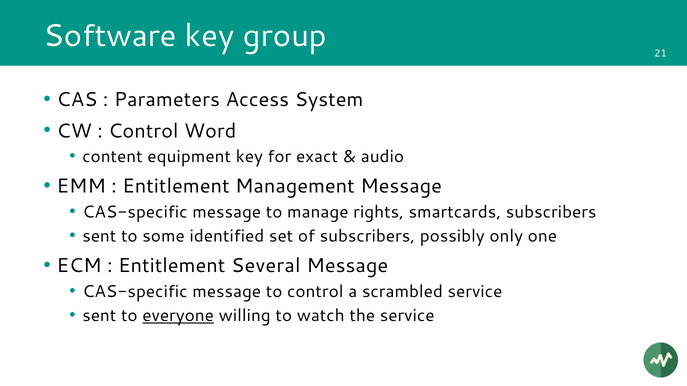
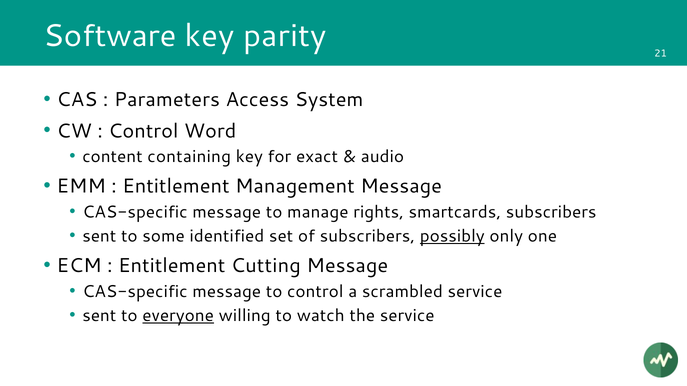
group: group -> parity
equipment: equipment -> containing
possibly underline: none -> present
Several: Several -> Cutting
